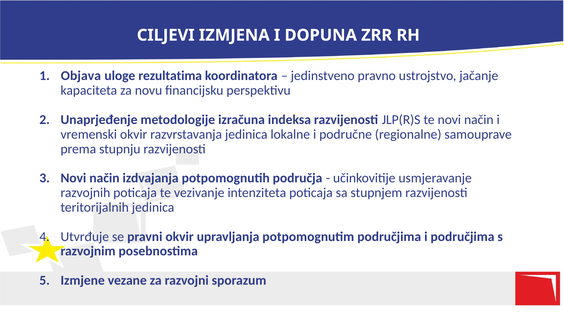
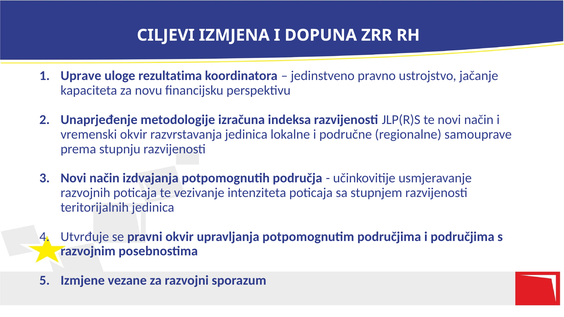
Objava: Objava -> Uprave
